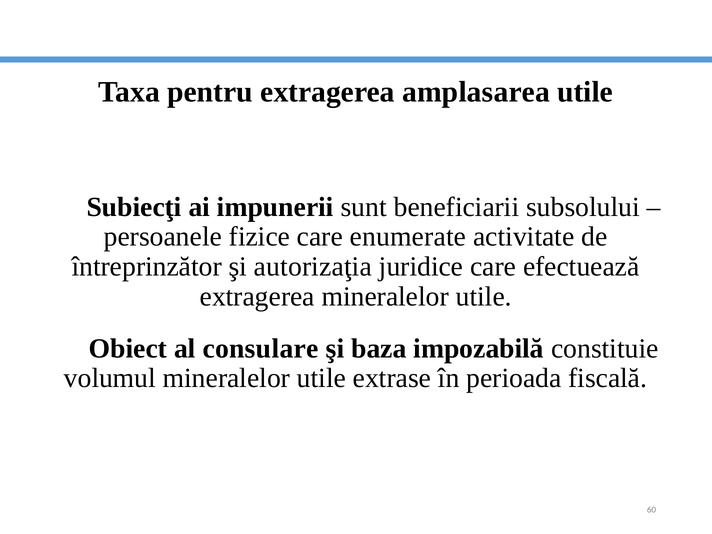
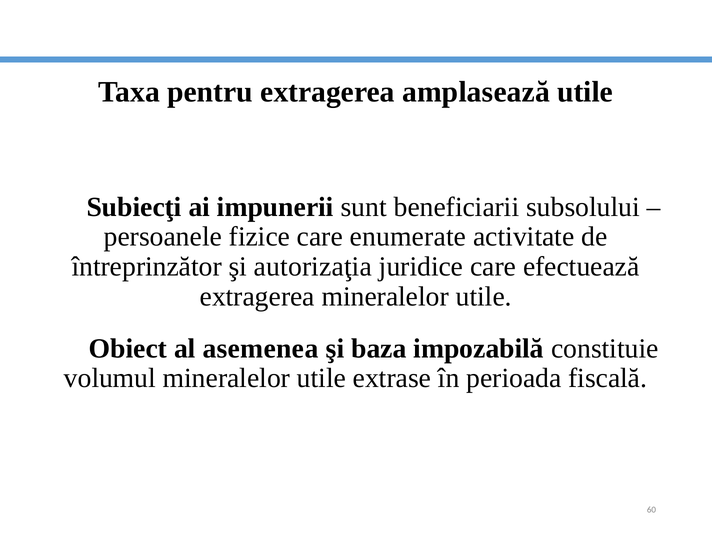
amplasarea: amplasarea -> amplasează
consulare: consulare -> asemenea
